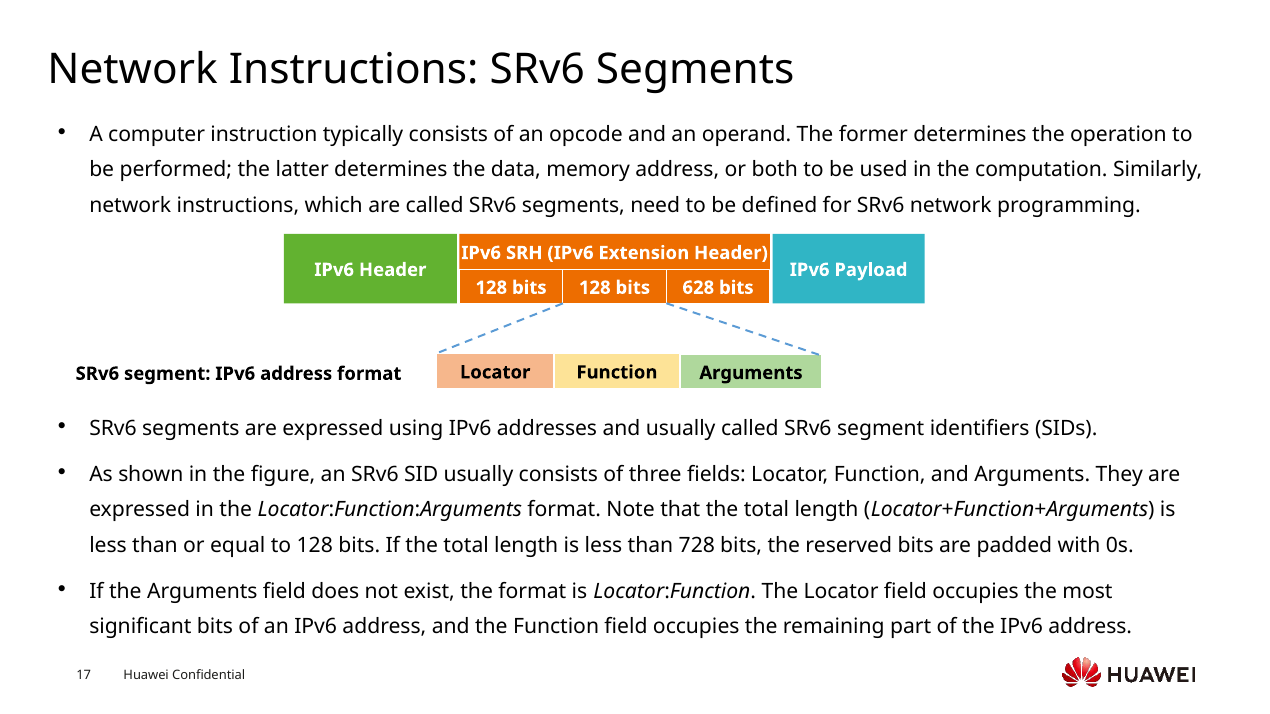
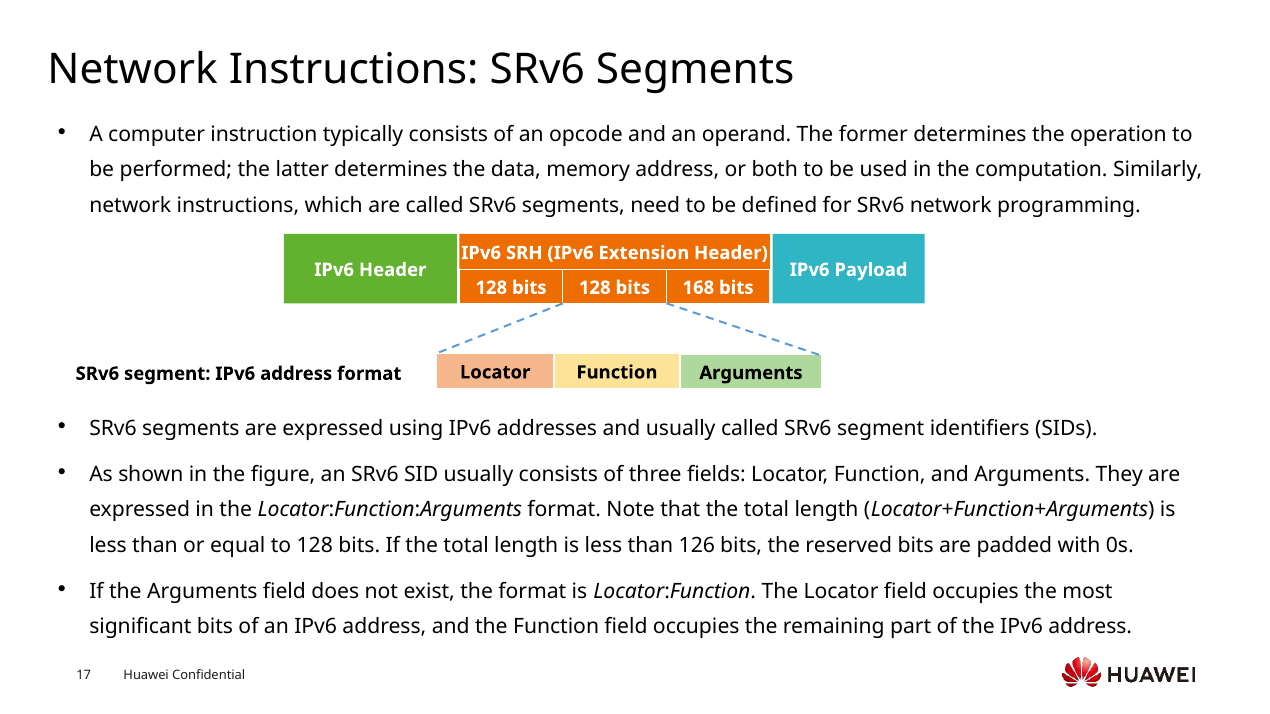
628: 628 -> 168
728: 728 -> 126
